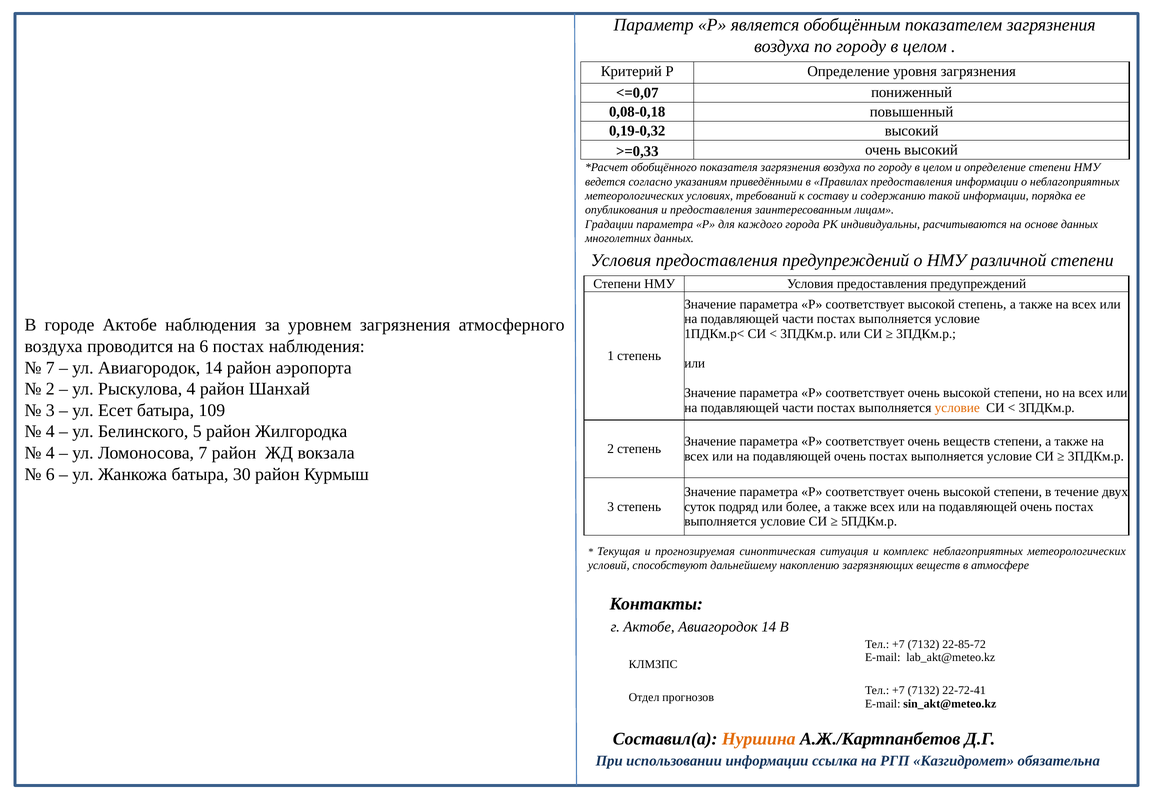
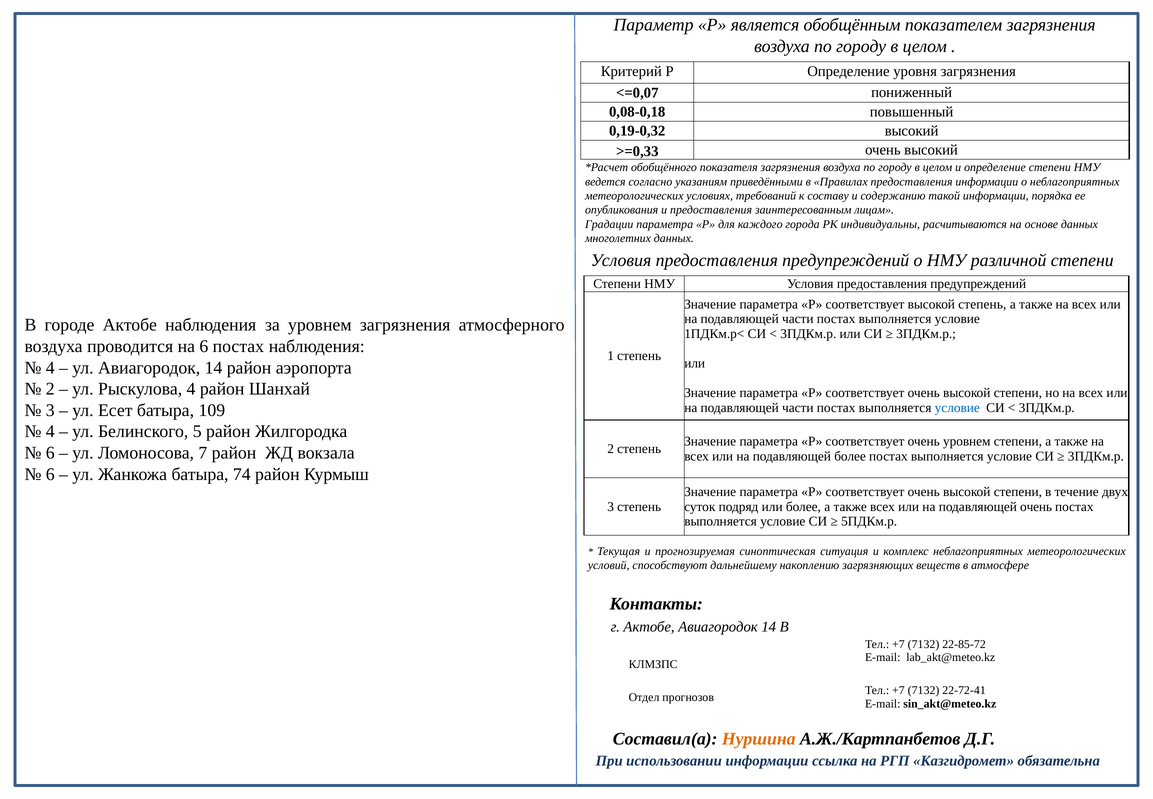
7 at (50, 367): 7 -> 4
условие at (957, 407) colour: orange -> blue
очень веществ: веществ -> уровнем
4 at (50, 452): 4 -> 6
очень at (850, 456): очень -> более
30: 30 -> 74
